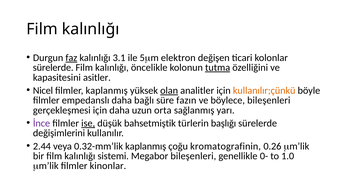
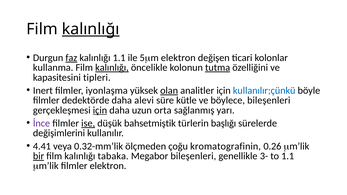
kalınlığı at (91, 29) underline: none -> present
kalınlığı 3.1: 3.1 -> 1.1
sürelerde at (53, 68): sürelerde -> kullanma
kalınlığı at (112, 68) underline: none -> present
asitler: asitler -> tipleri
Nicel: Nicel -> Inert
filmler kaplanmış: kaplanmış -> iyonlaşma
kullanılır;çünkü colour: orange -> blue
empedanslı: empedanslı -> dedektörde
bağlı: bağlı -> alevi
fazın: fazın -> kütle
için at (100, 110) underline: none -> present
2.44: 2.44 -> 4.41
0.32-mm’lik kaplanmış: kaplanmış -> ölçmeden
bir underline: none -> present
sistemi: sistemi -> tabaka
0-: 0- -> 3-
to 1.0: 1.0 -> 1.1
filmler kinonlar: kinonlar -> elektron
